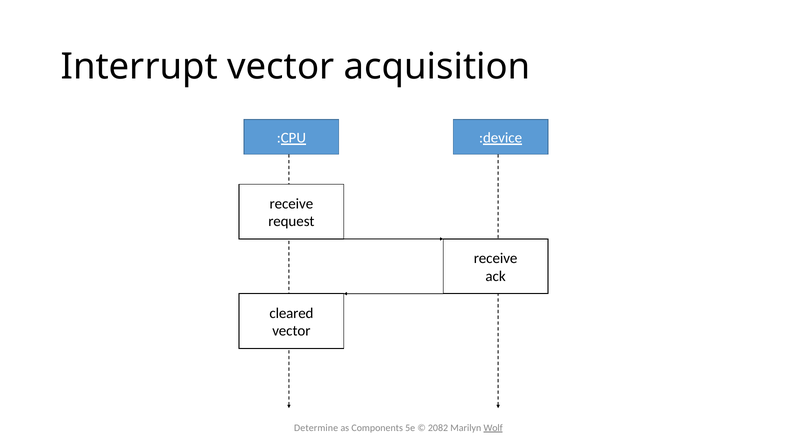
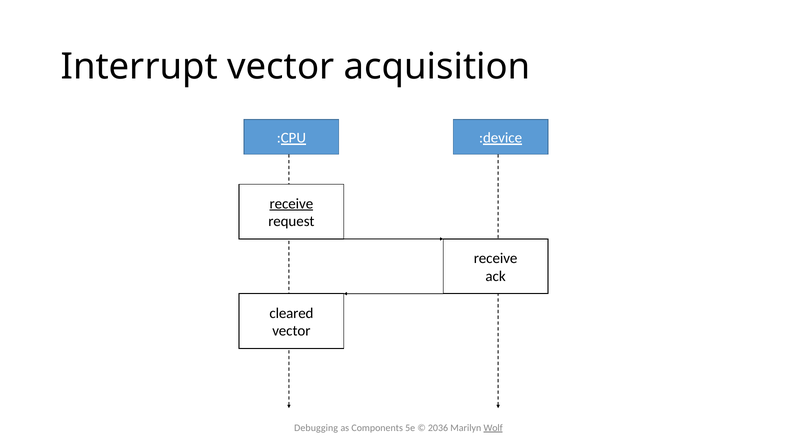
receive at (291, 204) underline: none -> present
Determine: Determine -> Debugging
2082: 2082 -> 2036
